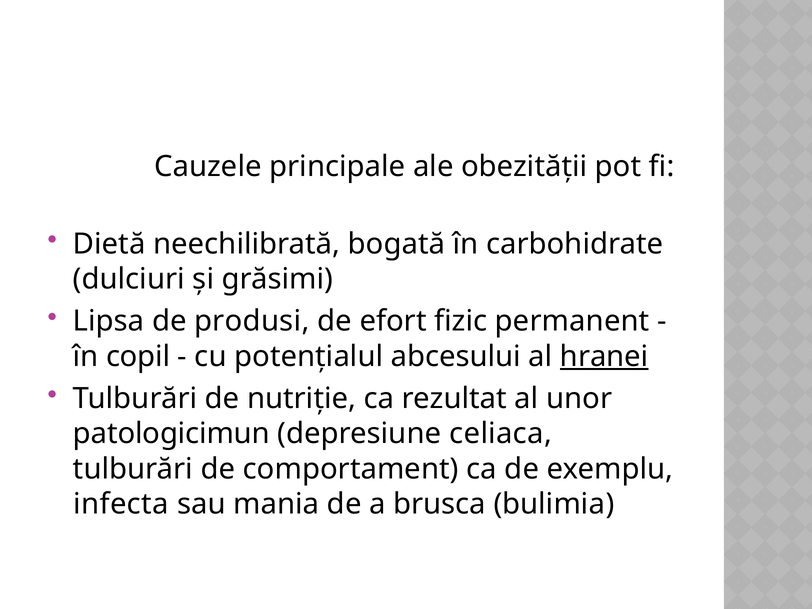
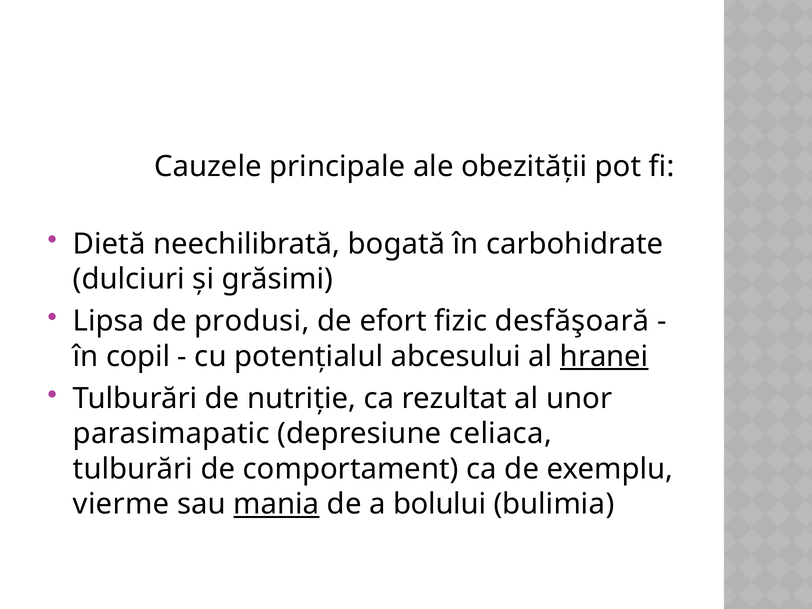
permanent: permanent -> desfăşoară
patologicimun: patologicimun -> parasimapatic
infecta: infecta -> vierme
mania underline: none -> present
brusca: brusca -> bolului
